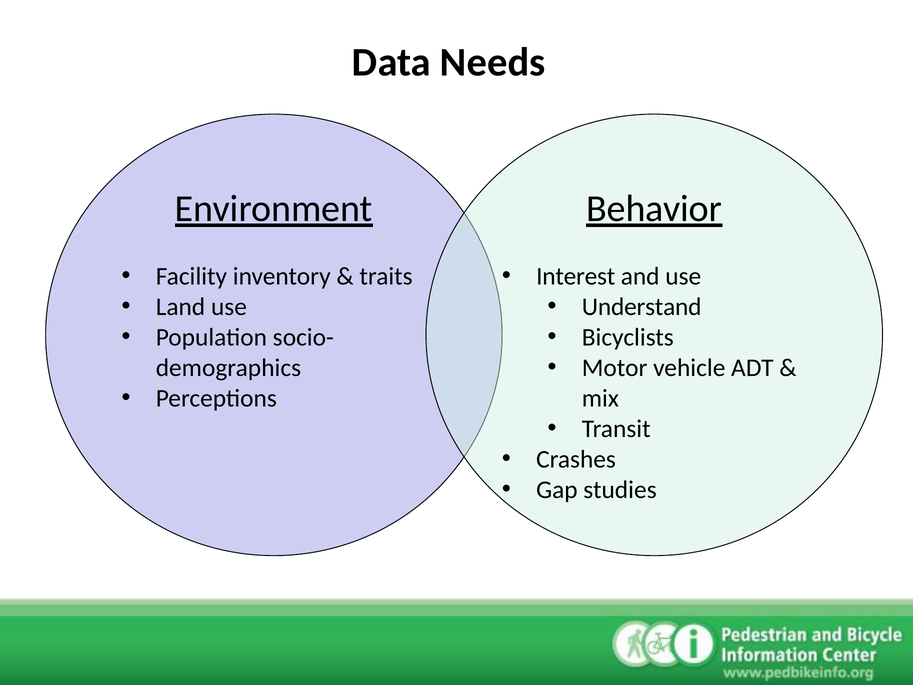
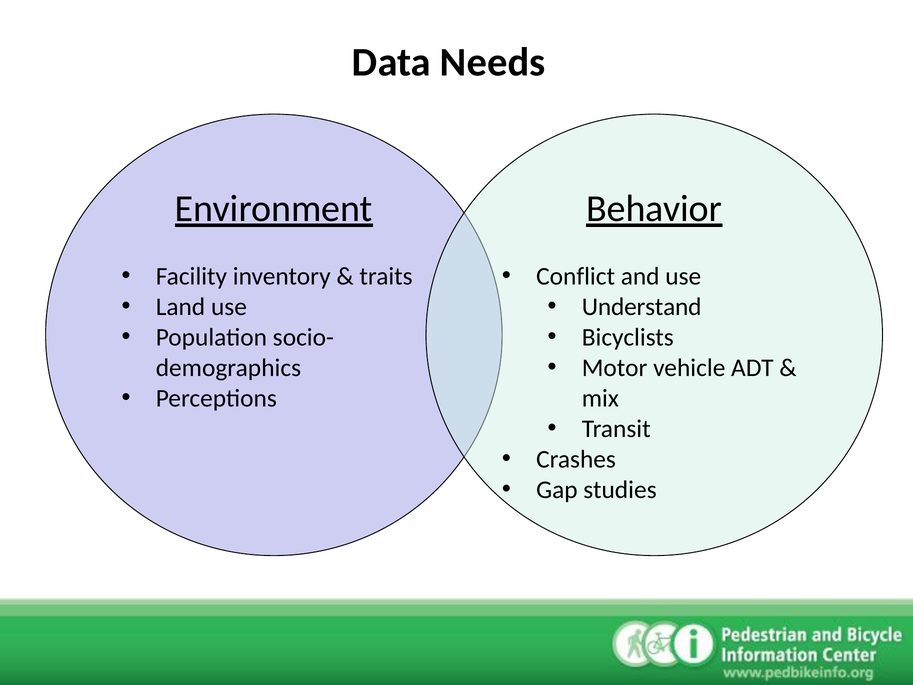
Interest: Interest -> Conflict
